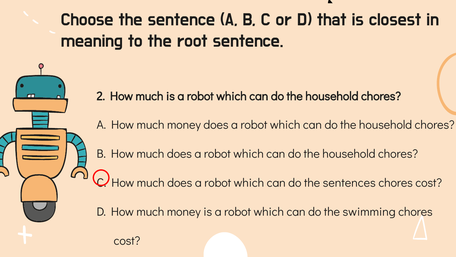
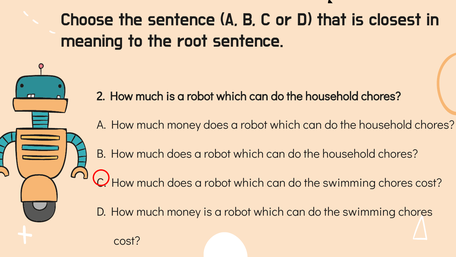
sentences at (349, 183): sentences -> swimming
